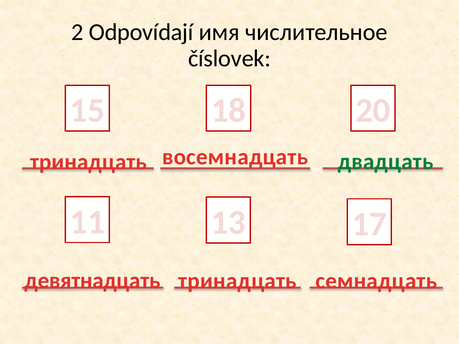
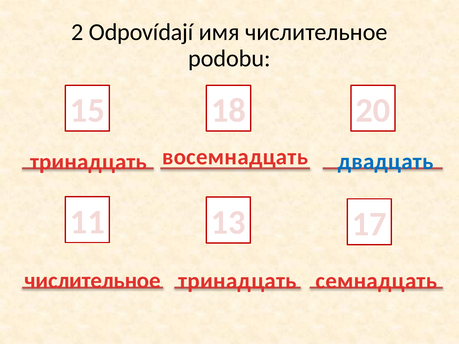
číslovek: číslovek -> podobu
двадцать colour: green -> blue
девятнадцать at (93, 281): девятнадцать -> числительное
